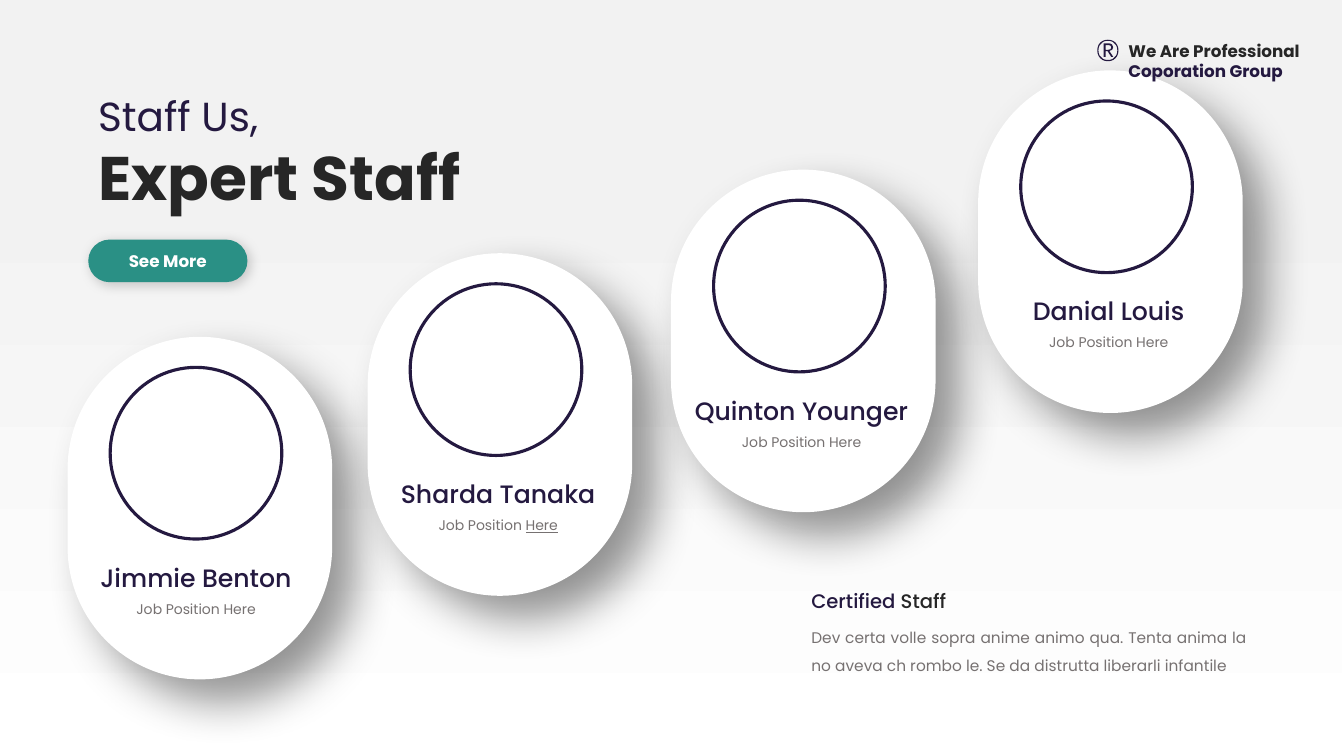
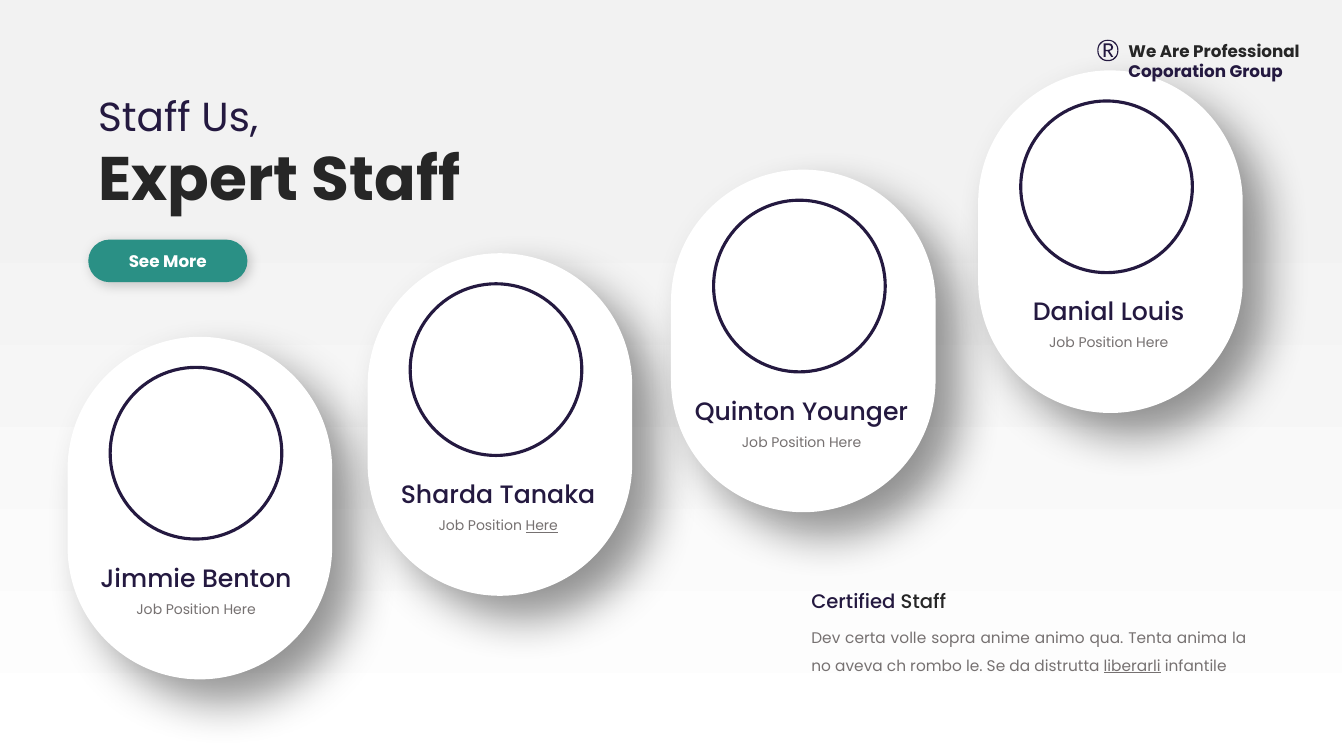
liberarli underline: none -> present
